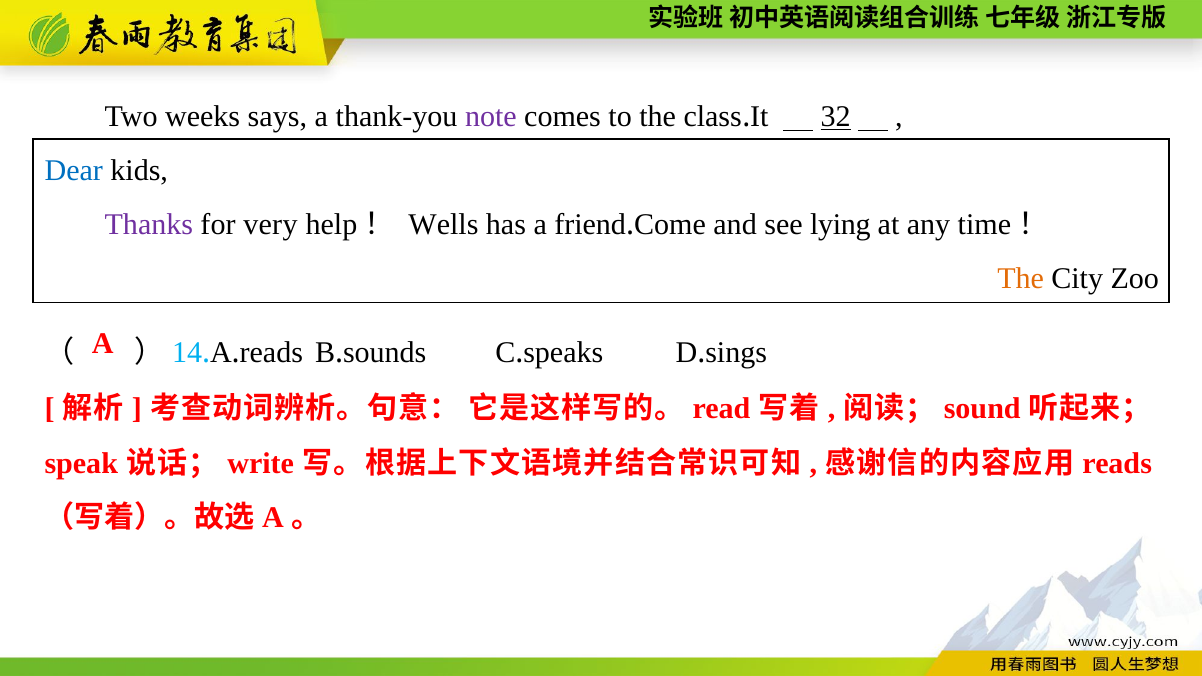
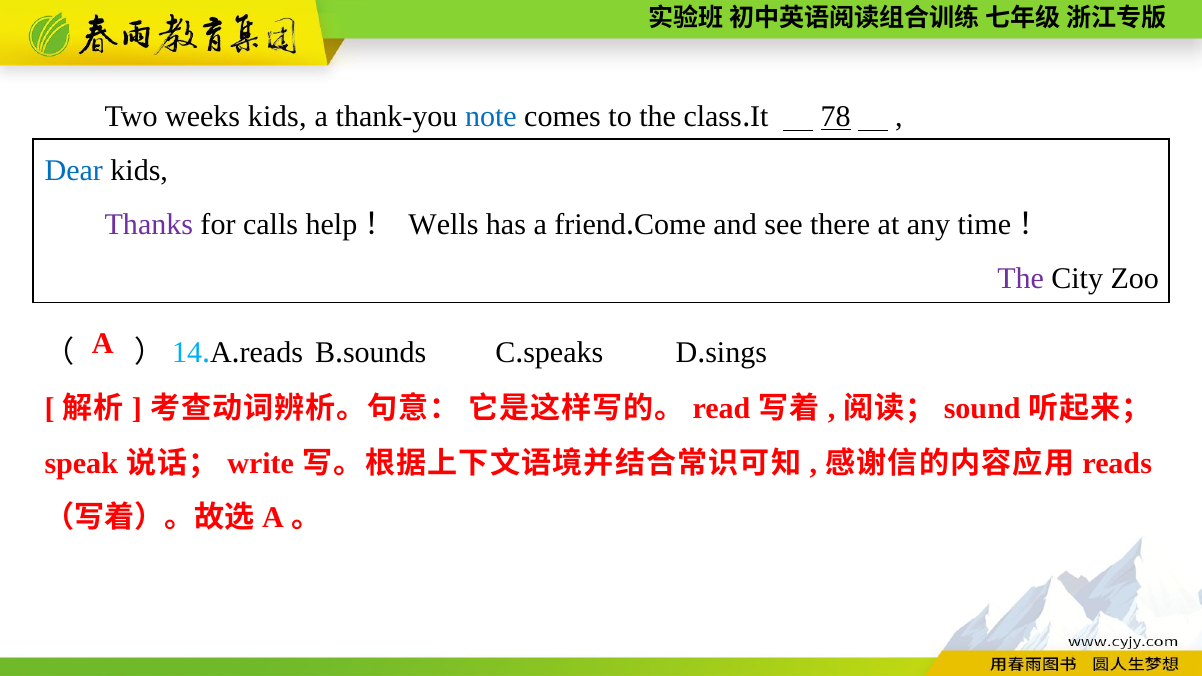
weeks says: says -> kids
note colour: purple -> blue
32: 32 -> 78
very: very -> calls
lying: lying -> there
The at (1021, 279) colour: orange -> purple
